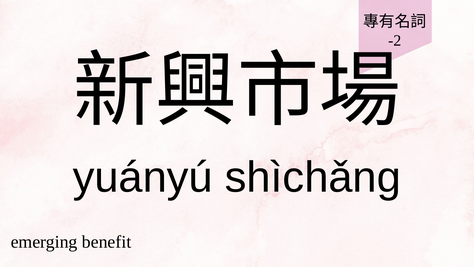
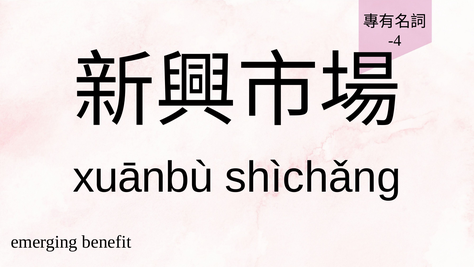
-2: -2 -> -4
yuányú: yuányú -> xuānbù
